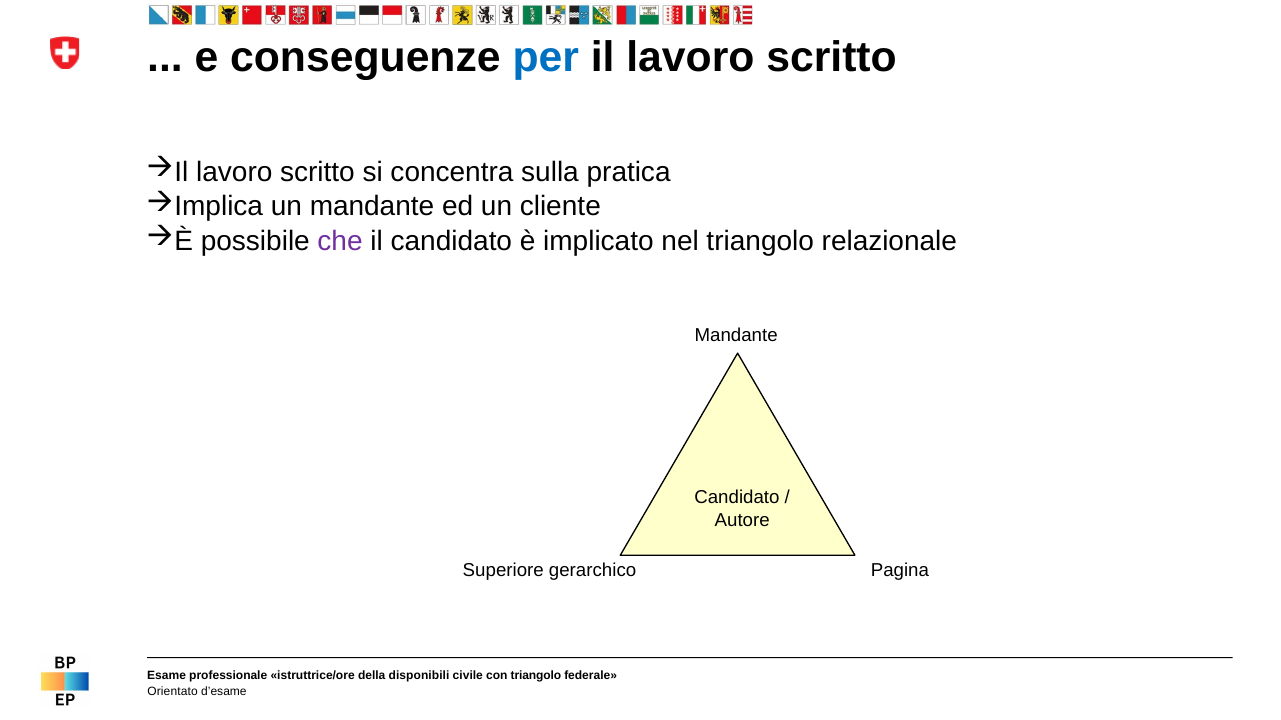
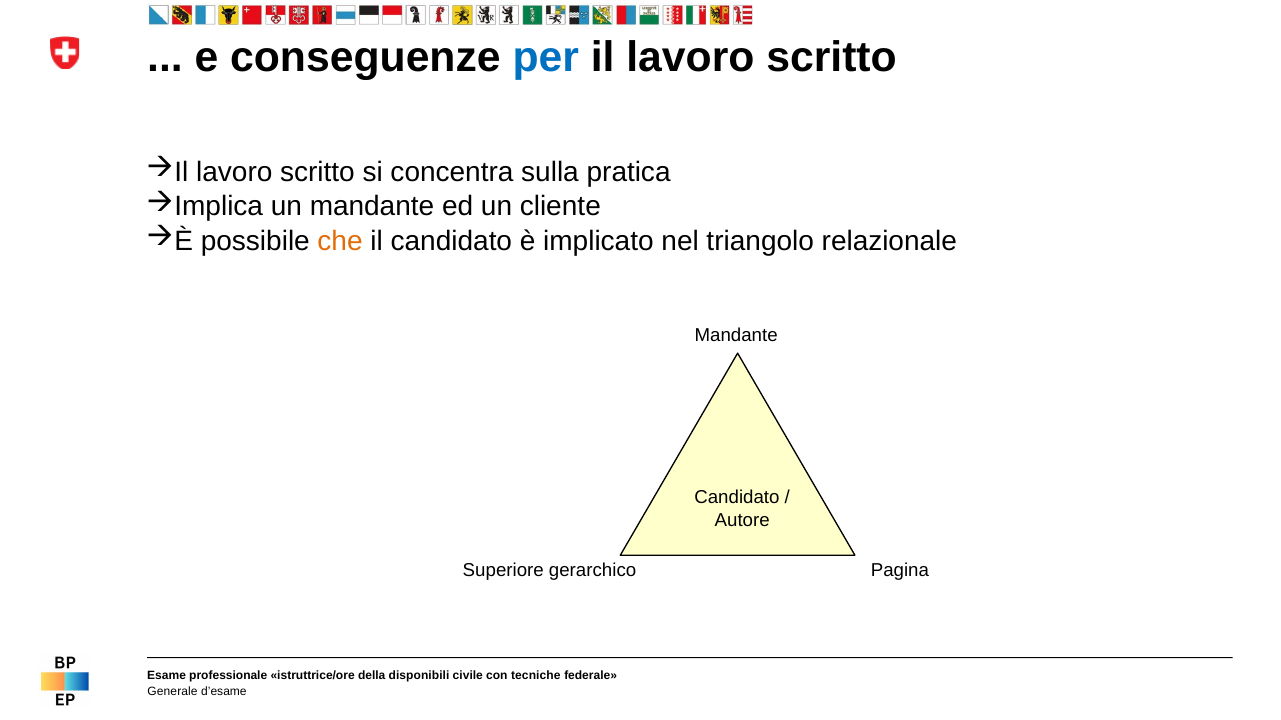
che colour: purple -> orange
con triangolo: triangolo -> tecniche
Orientato: Orientato -> Generale
